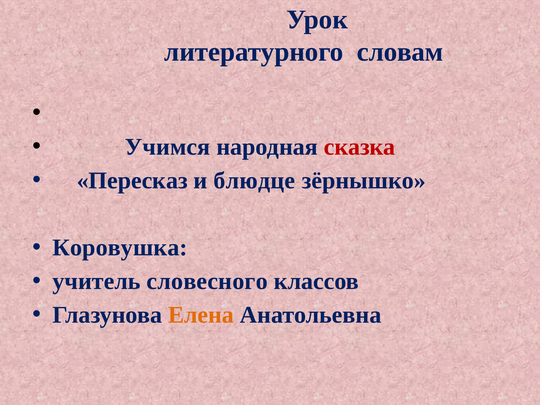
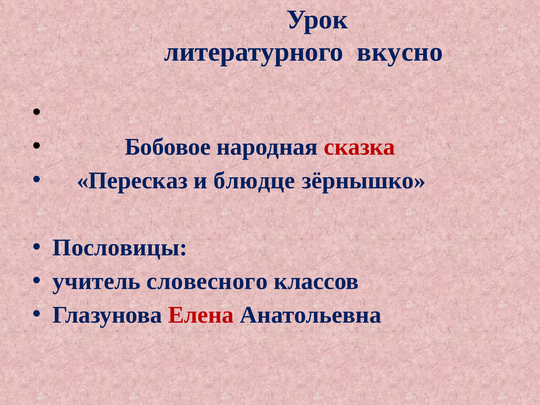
словам: словам -> вкусно
Учимся: Учимся -> Бобовое
Коровушка: Коровушка -> Пословицы
Елена colour: orange -> red
